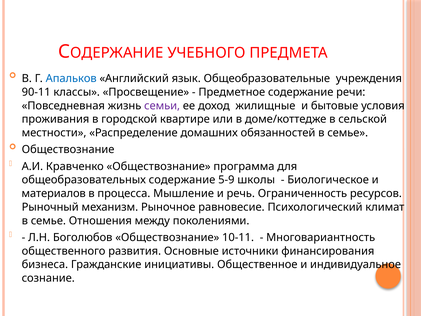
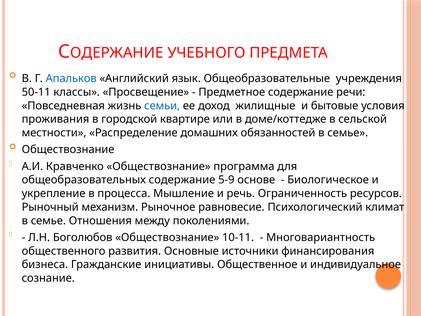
90-11: 90-11 -> 50-11
семьи colour: purple -> blue
школы: школы -> основе
материалов: материалов -> укрепление
